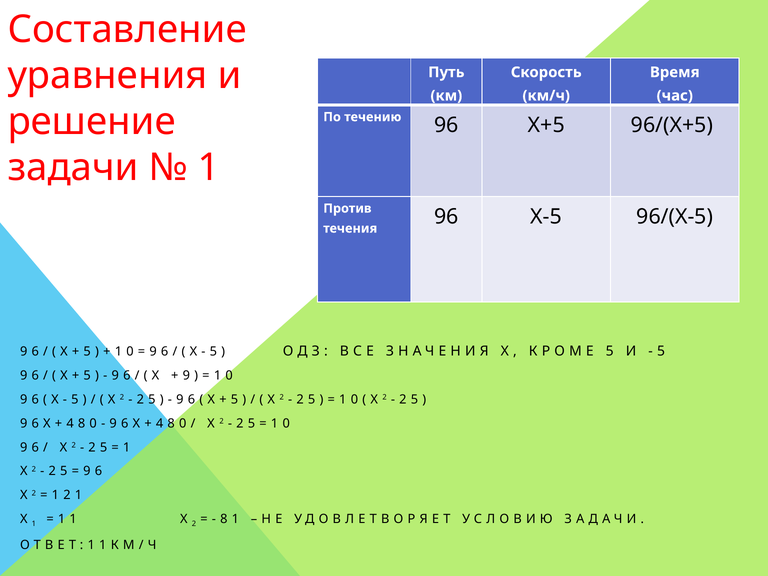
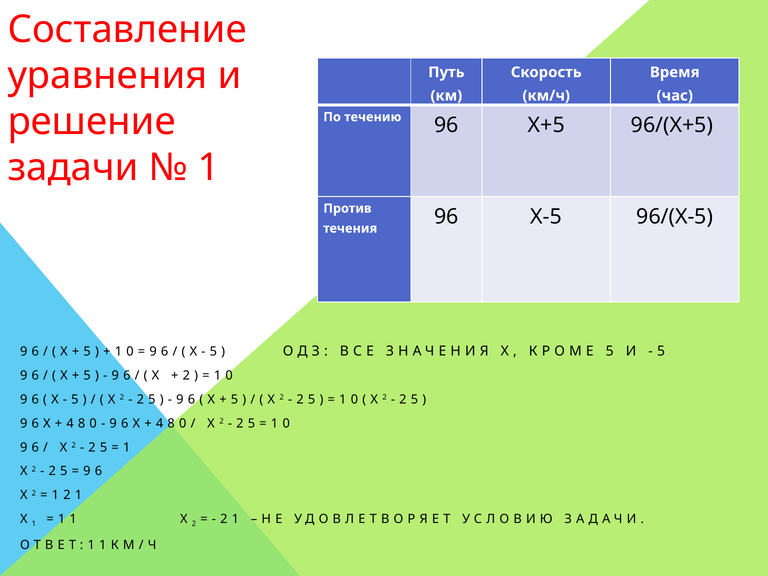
9 at (186, 376): 9 -> 2
8 at (224, 519): 8 -> 2
